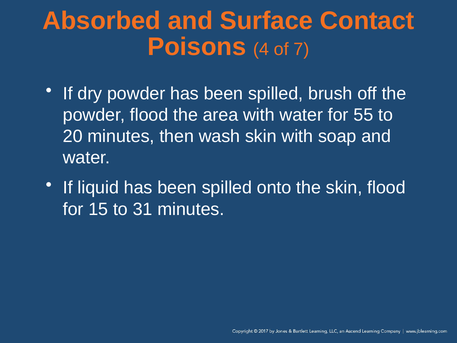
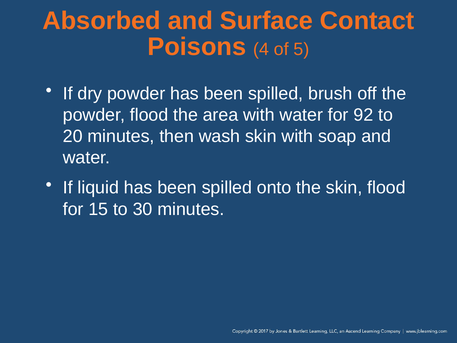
7: 7 -> 5
55: 55 -> 92
31: 31 -> 30
